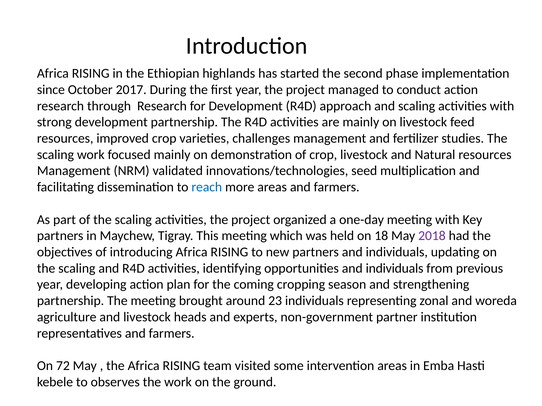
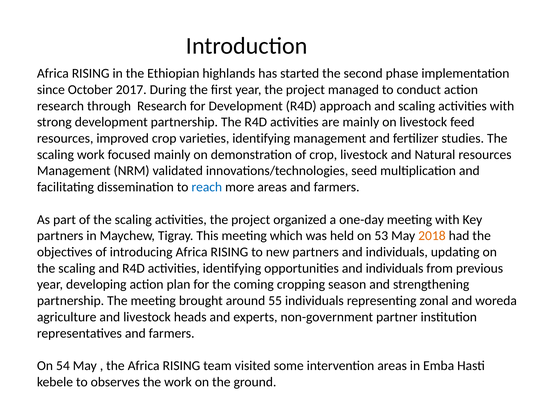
varieties challenges: challenges -> identifying
18: 18 -> 53
2018 colour: purple -> orange
23: 23 -> 55
72: 72 -> 54
